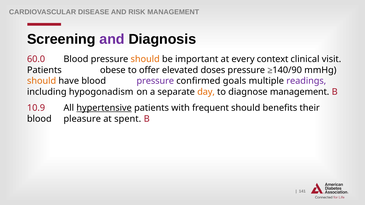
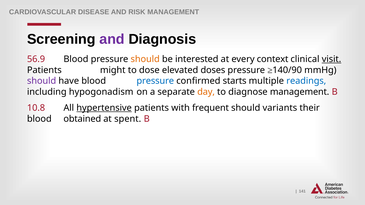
60.0: 60.0 -> 56.9
important: important -> interested
visit underline: none -> present
obese: obese -> might
offer: offer -> dose
should at (42, 81) colour: orange -> purple
pressure at (155, 81) colour: purple -> blue
goals: goals -> starts
readings colour: purple -> blue
10.9: 10.9 -> 10.8
benefits: benefits -> variants
pleasure: pleasure -> obtained
